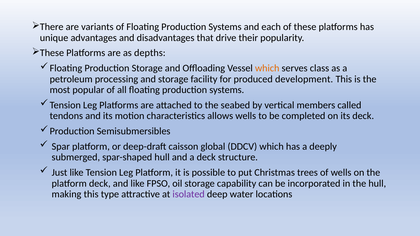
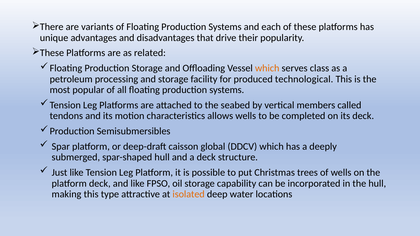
depths: depths -> related
development: development -> technological
isolated colour: purple -> orange
